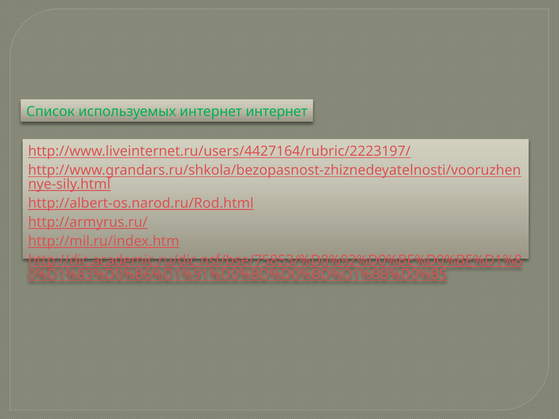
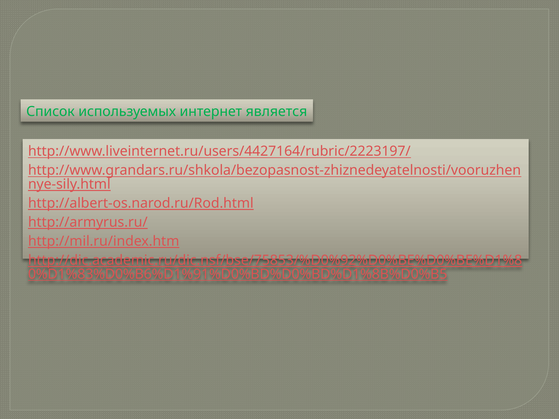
интернет интернет: интернет -> является
